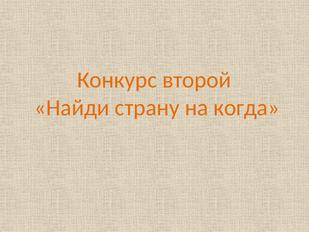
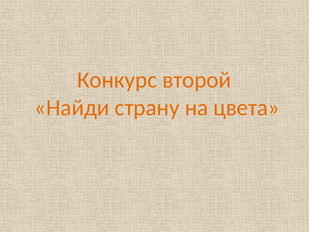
когда: когда -> цвета
